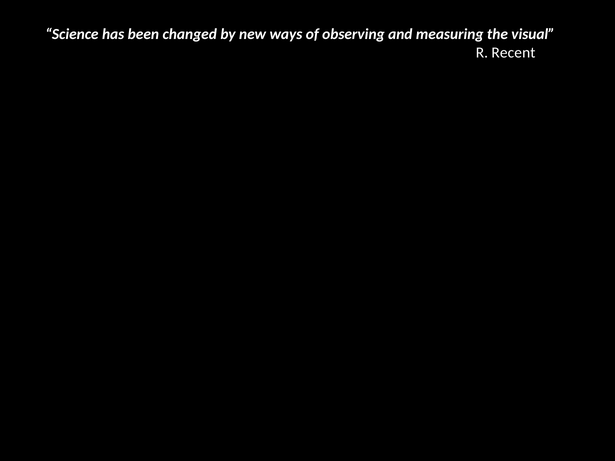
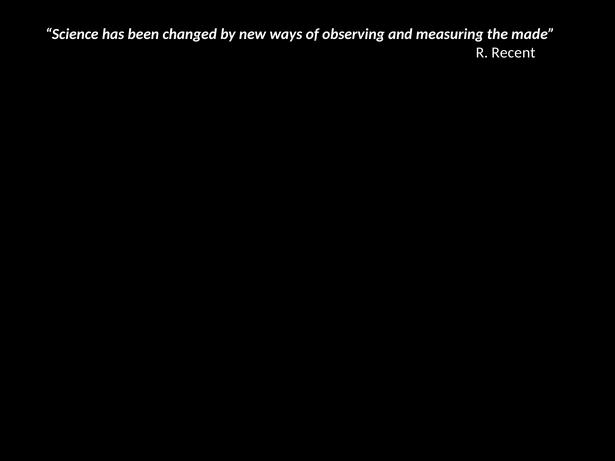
visual: visual -> made
